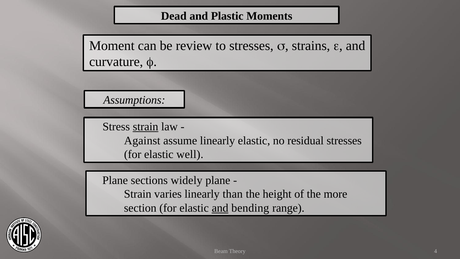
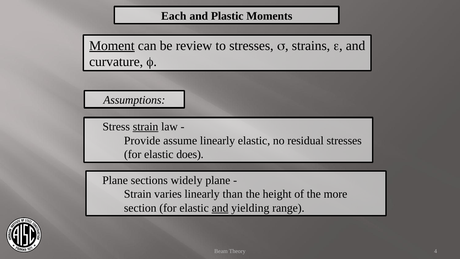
Dead: Dead -> Each
Moment underline: none -> present
Against: Against -> Provide
well: well -> does
bending: bending -> yielding
